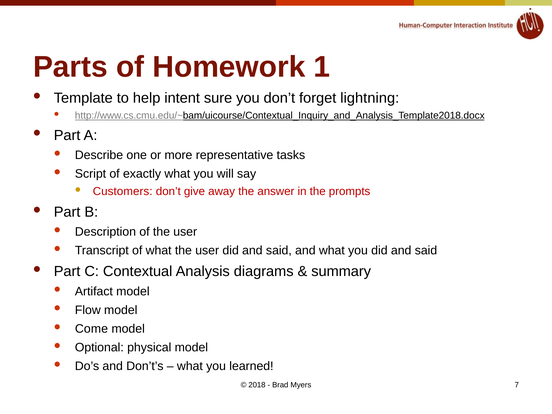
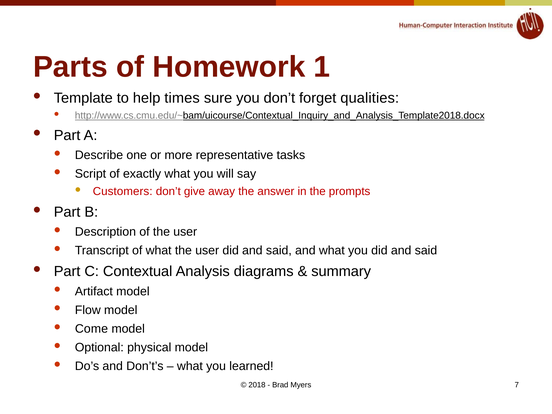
intent: intent -> times
lightning: lightning -> qualities
